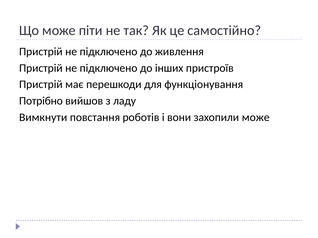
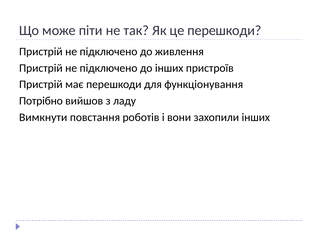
це самостійно: самостійно -> перешкоди
захопили може: може -> інших
